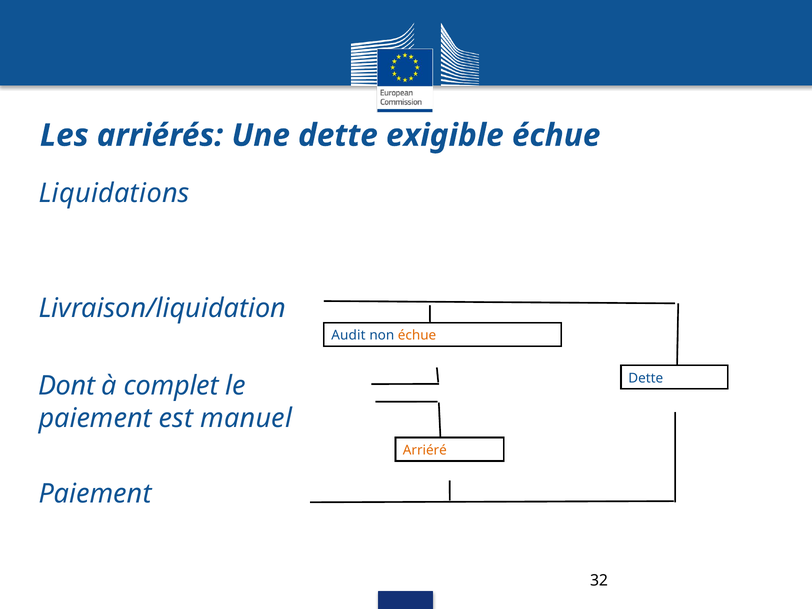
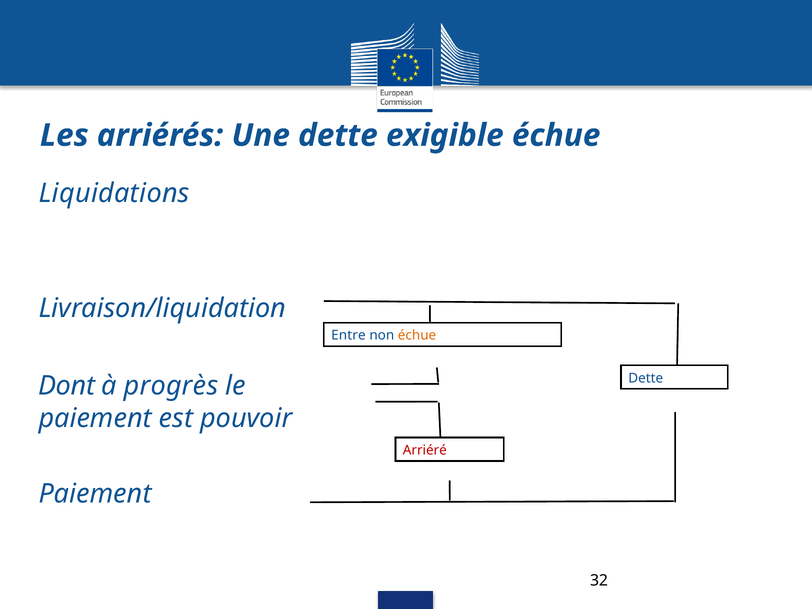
Audit: Audit -> Entre
complet: complet -> progrès
manuel: manuel -> pouvoir
Arriéré colour: orange -> red
